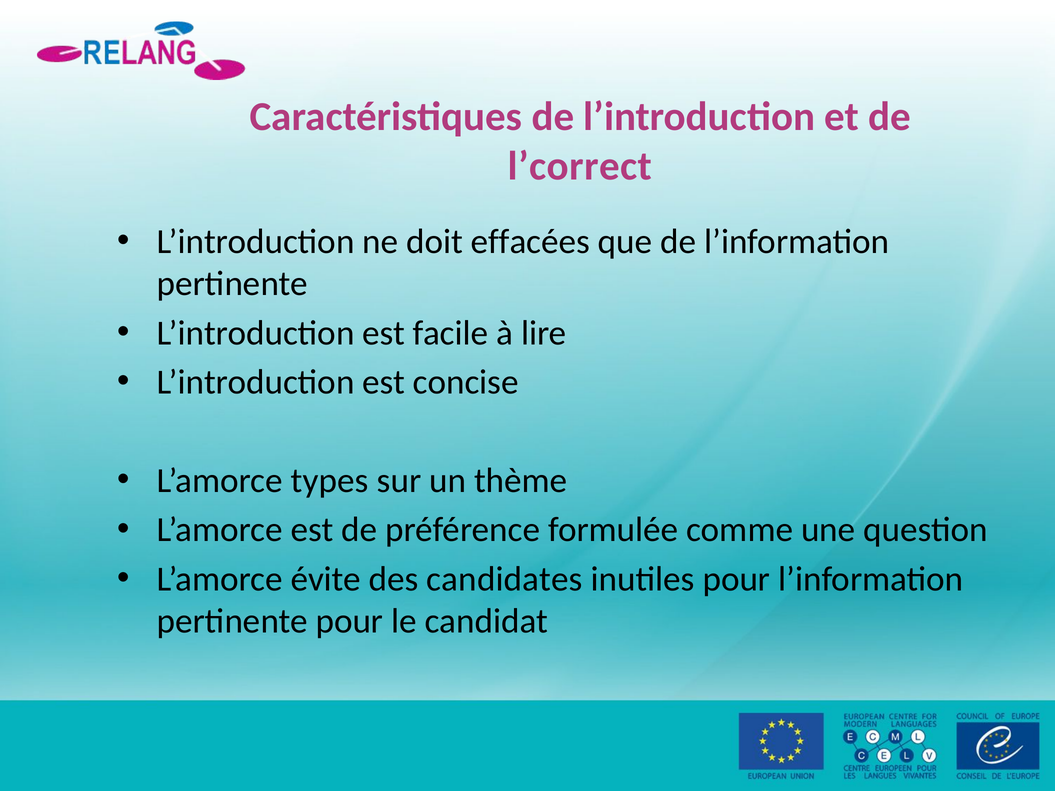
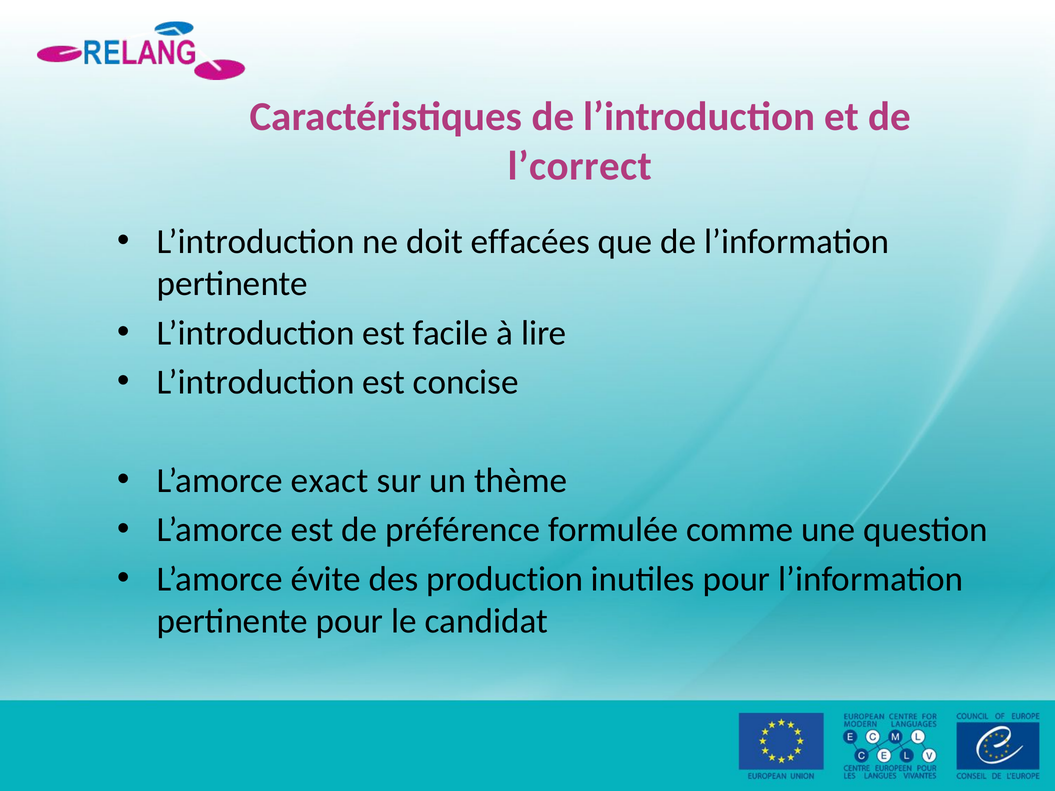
types: types -> exact
candidates: candidates -> production
